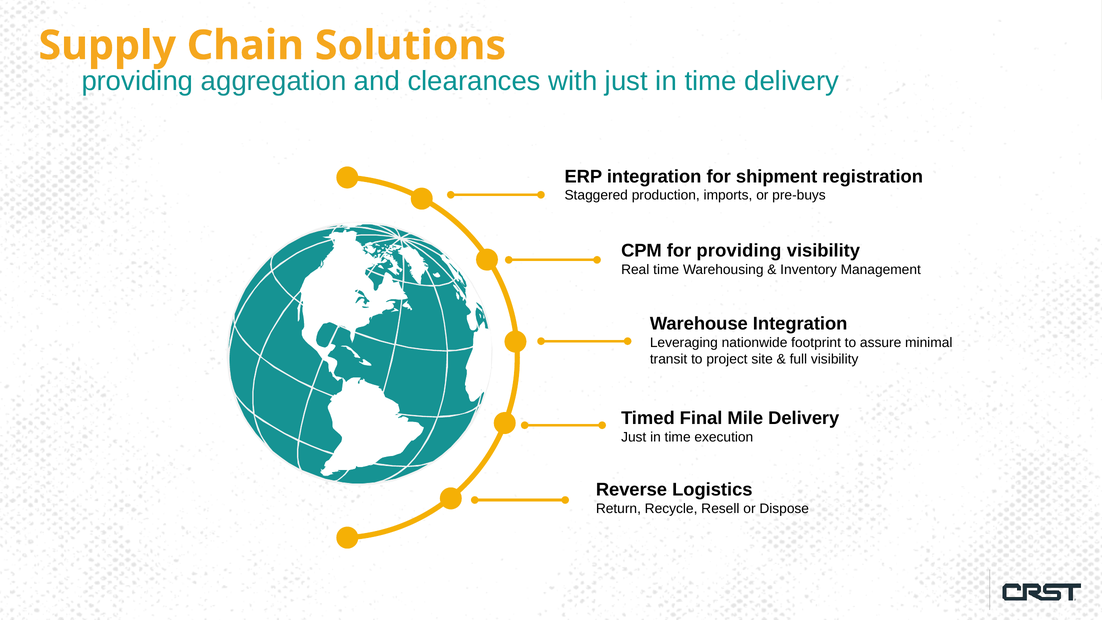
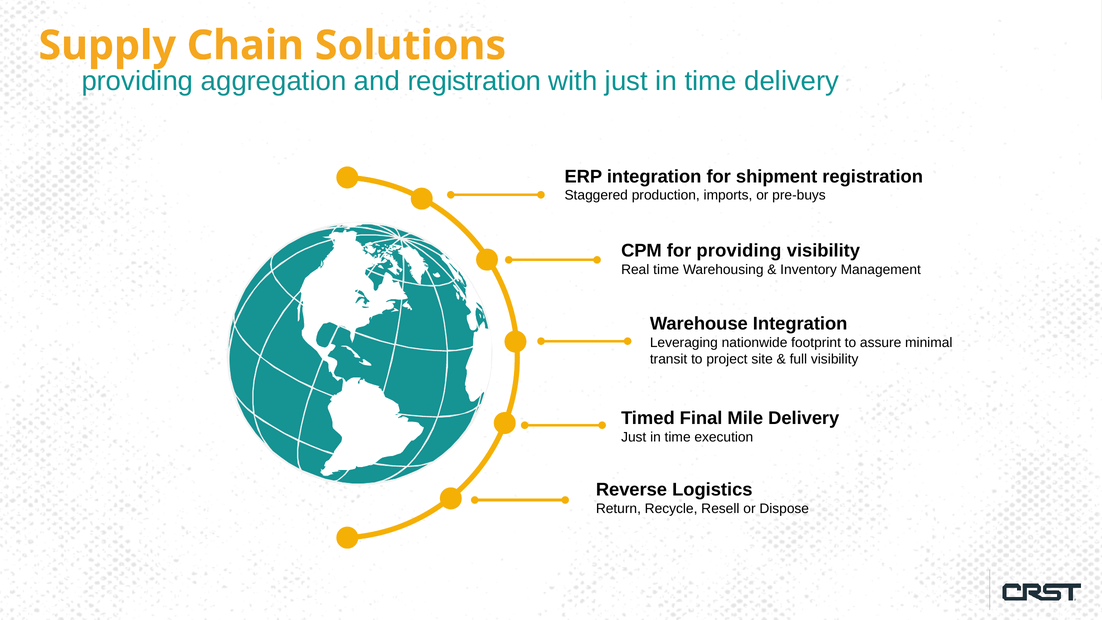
clearances at (474, 81): clearances -> registration
